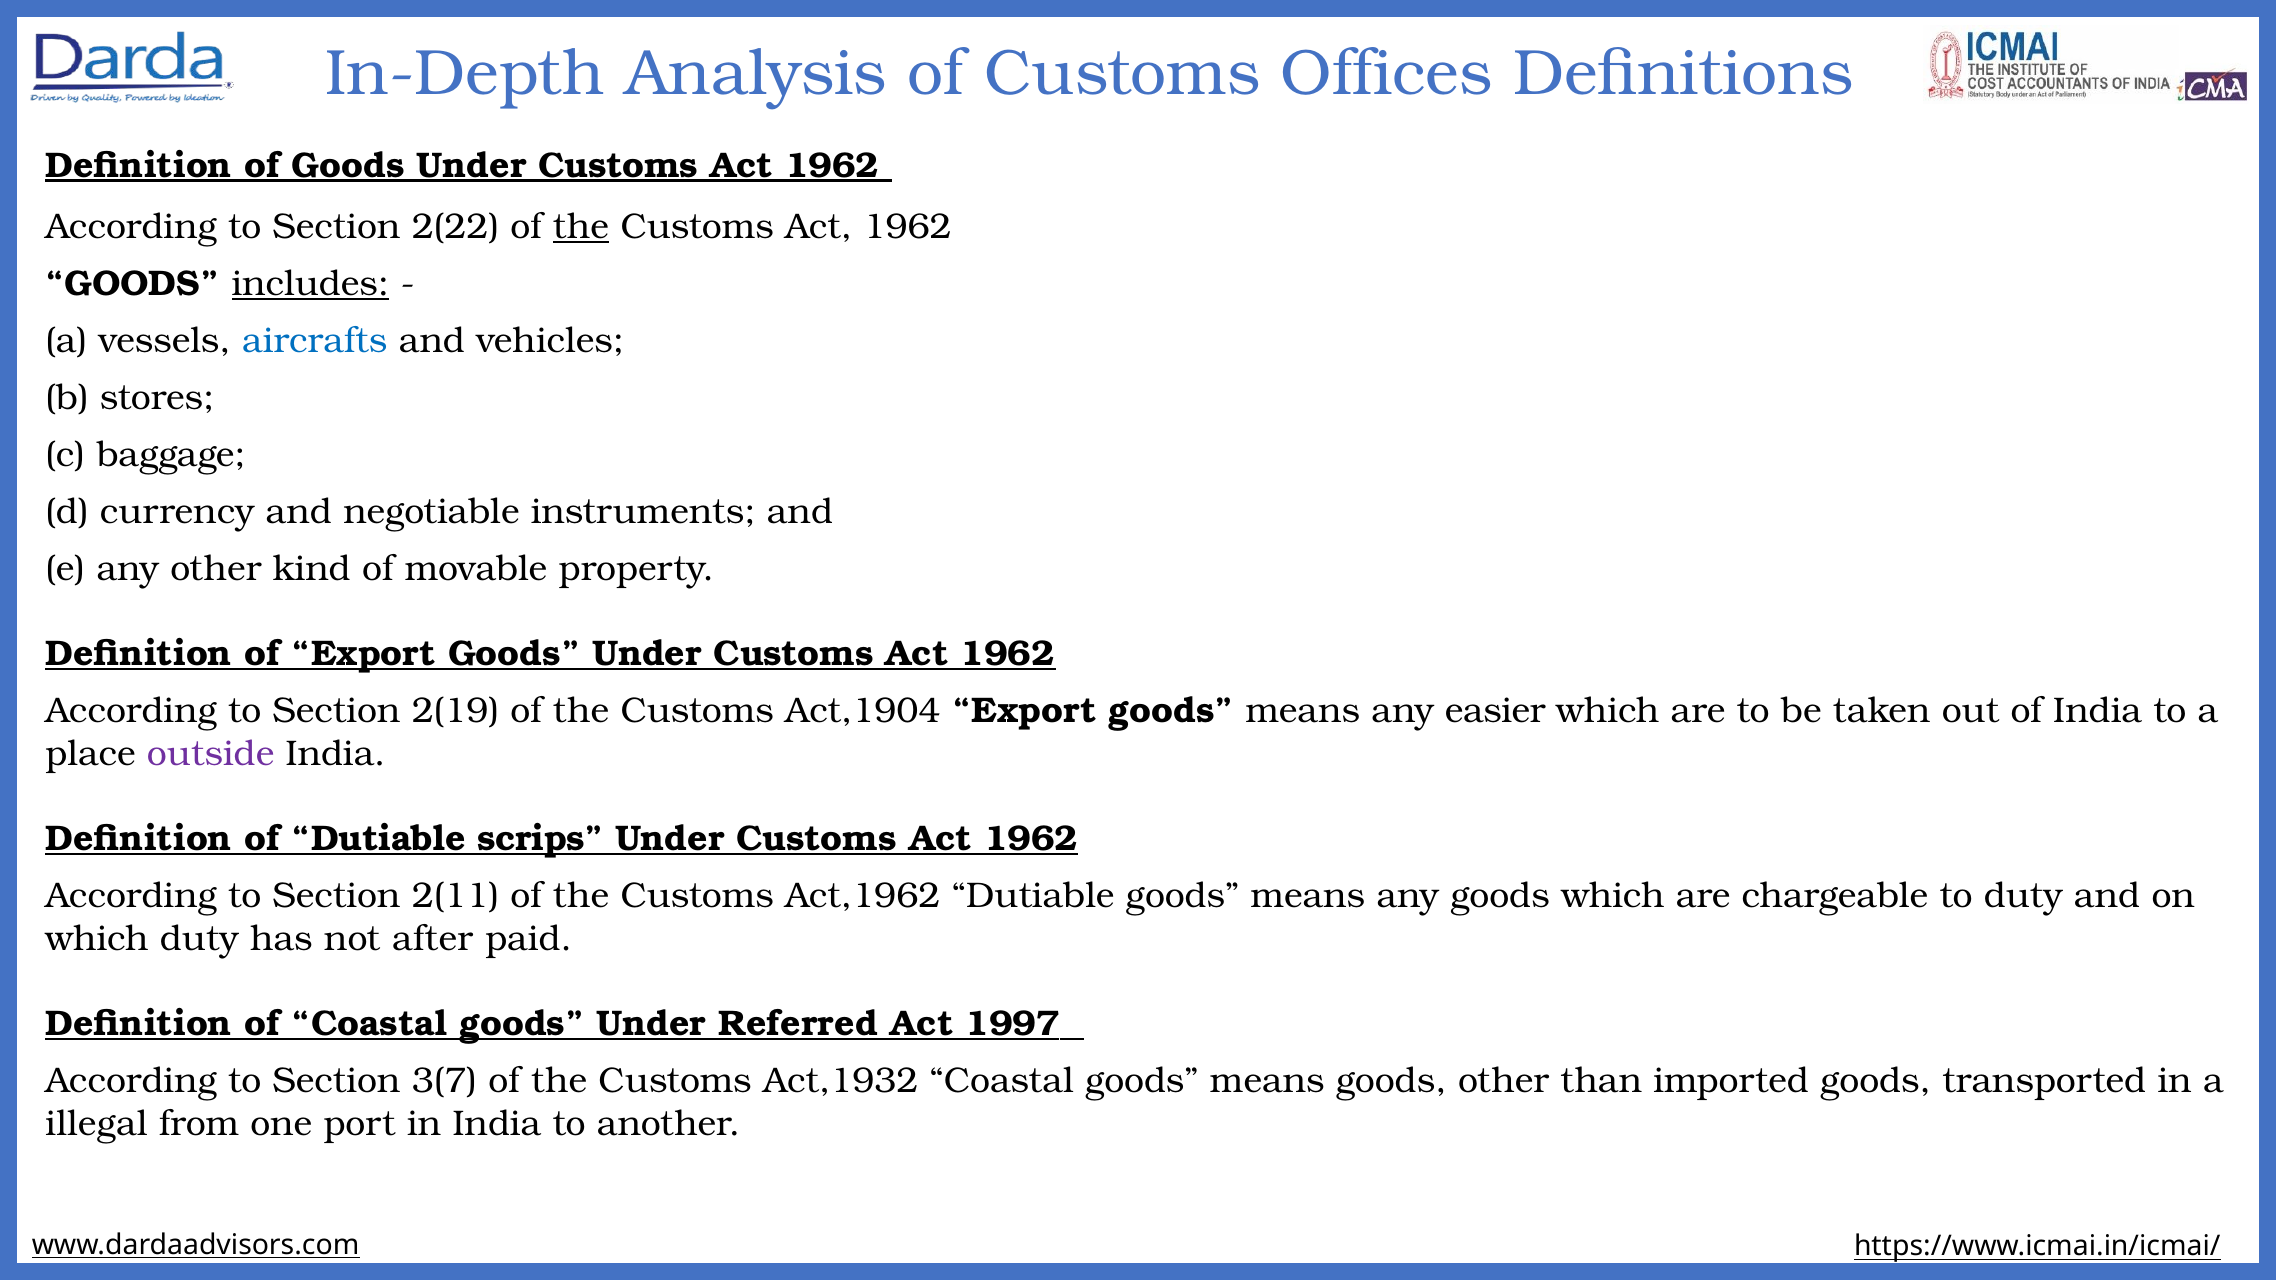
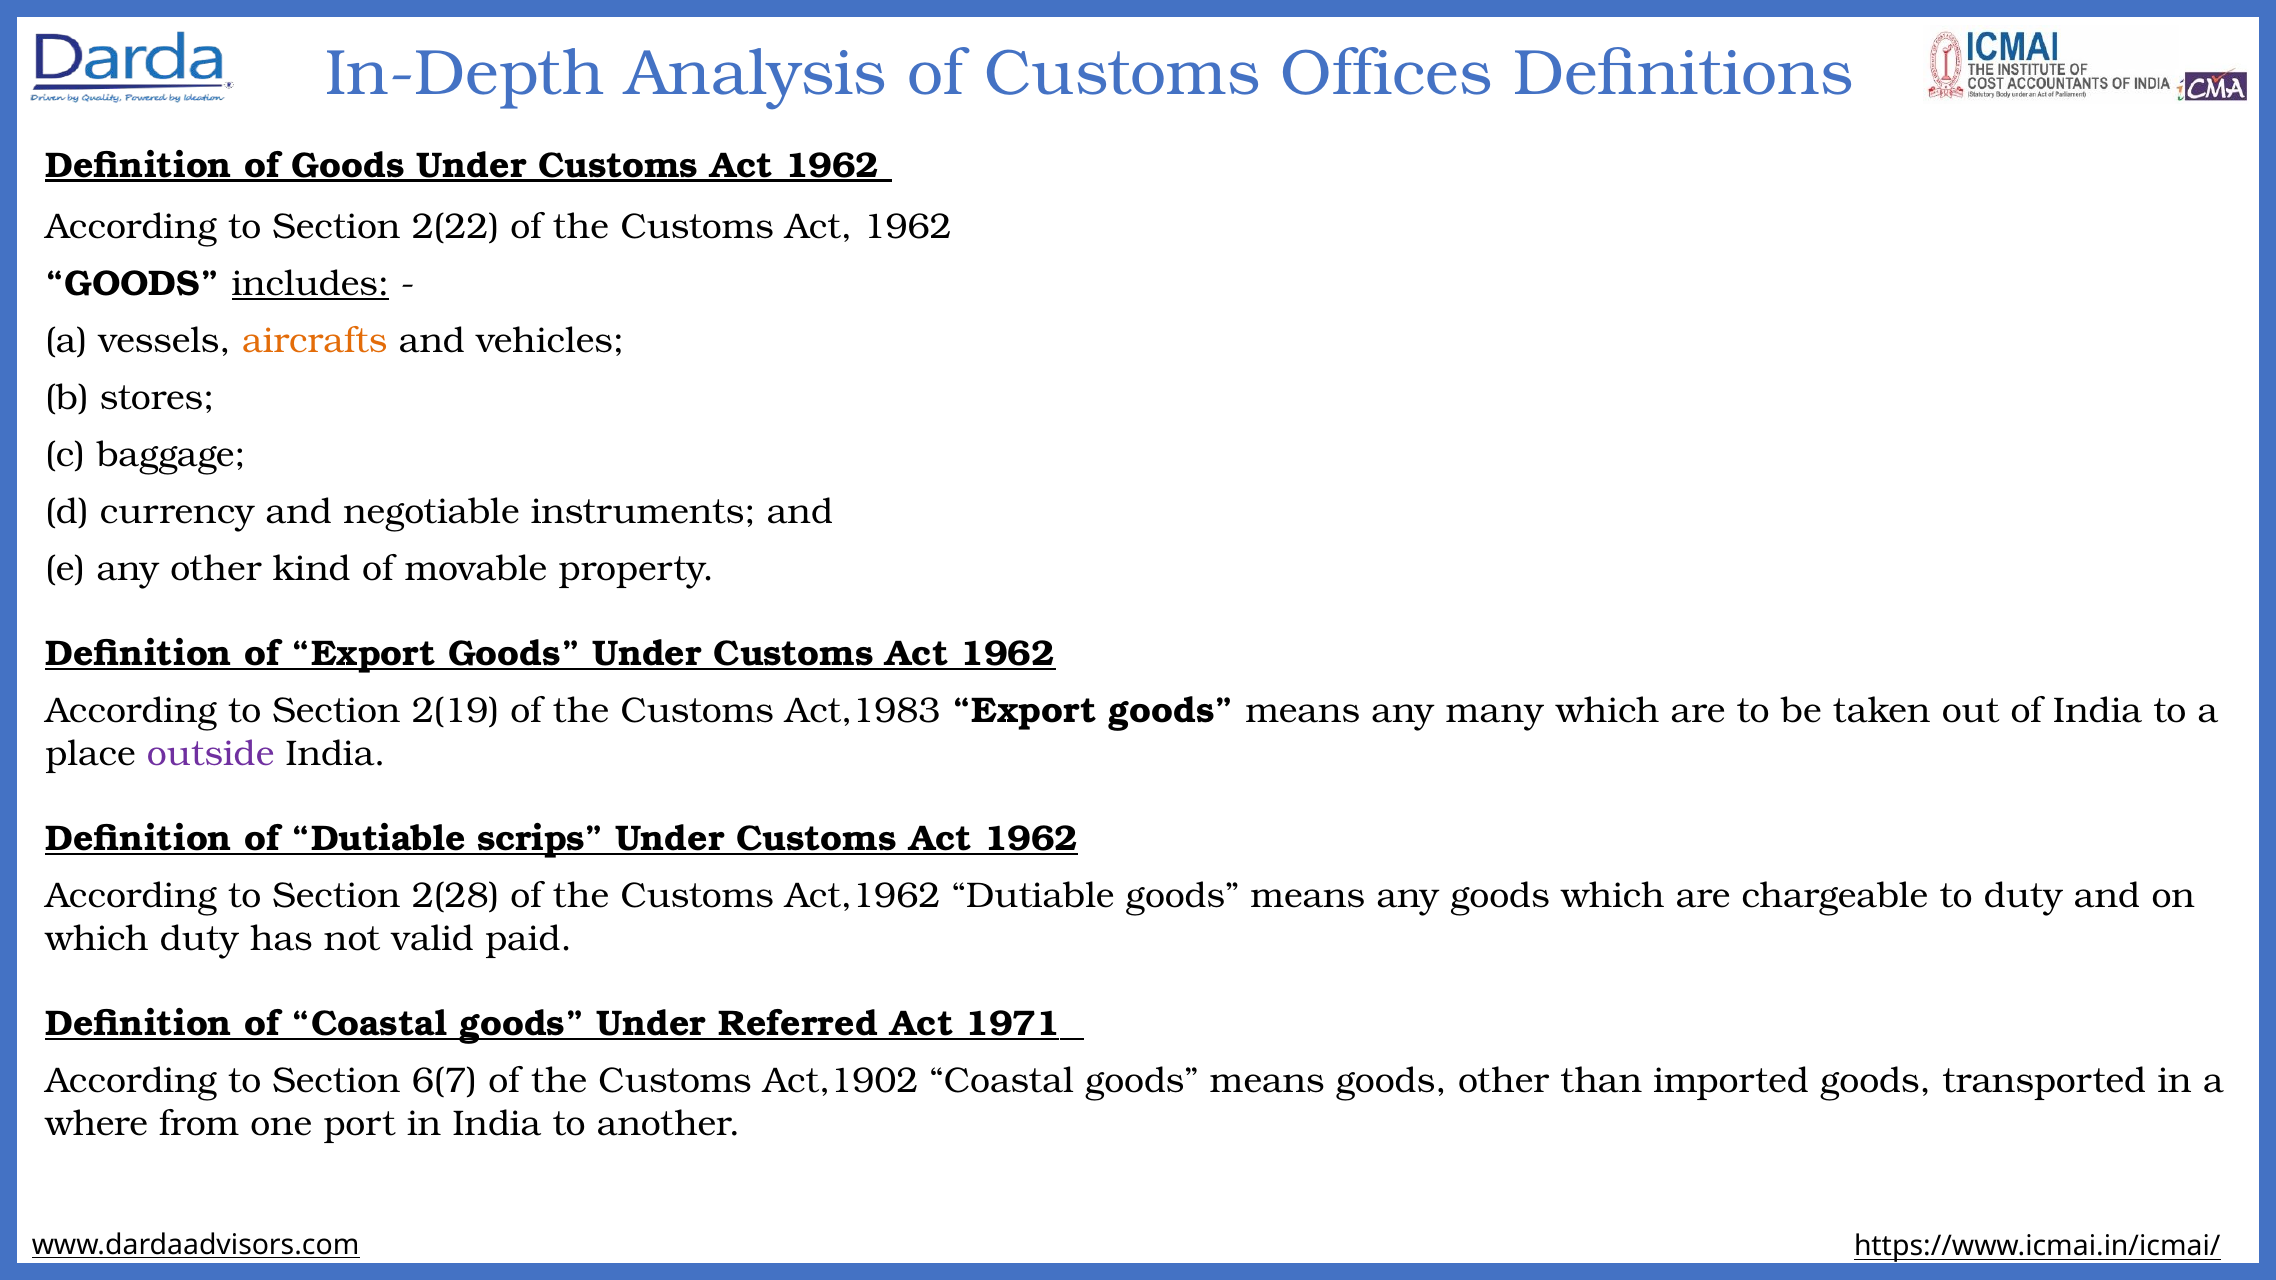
the at (581, 227) underline: present -> none
aircrafts colour: blue -> orange
Act,1904: Act,1904 -> Act,1983
easier: easier -> many
2(11: 2(11 -> 2(28
after: after -> valid
1997: 1997 -> 1971
3(7: 3(7 -> 6(7
Act,1932: Act,1932 -> Act,1902
illegal: illegal -> where
